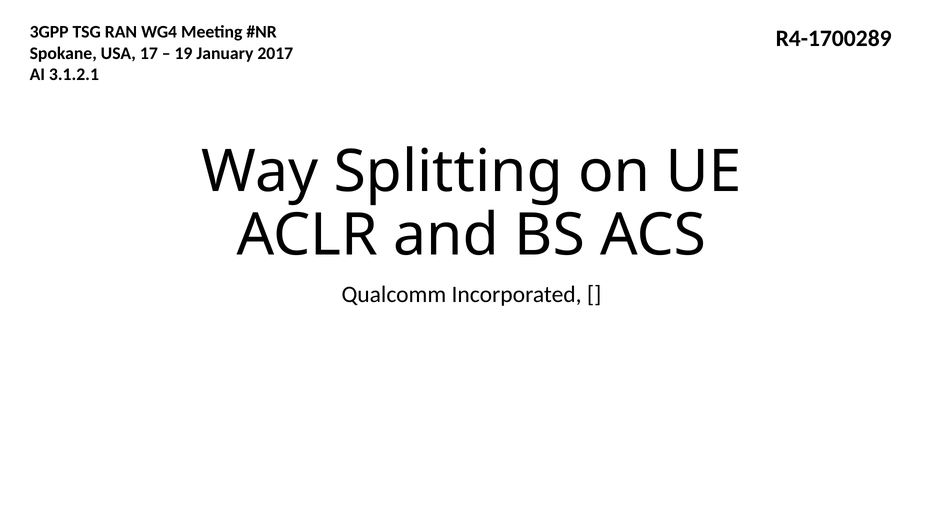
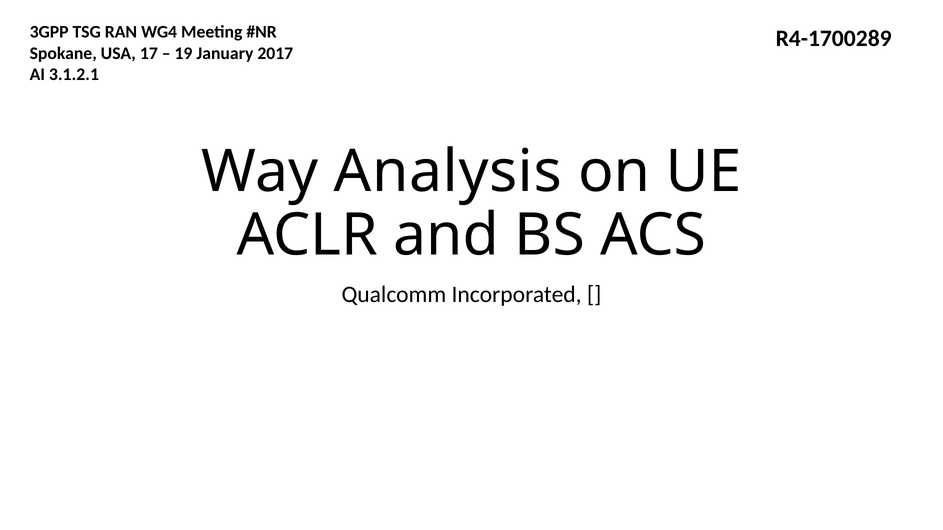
Splitting: Splitting -> Analysis
